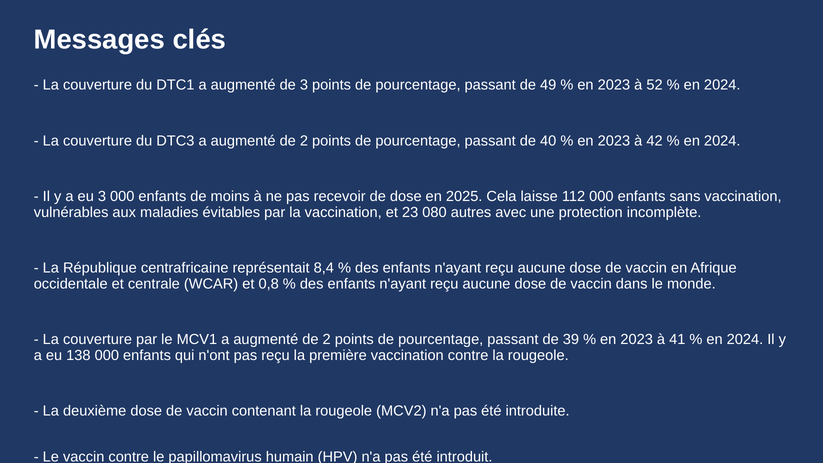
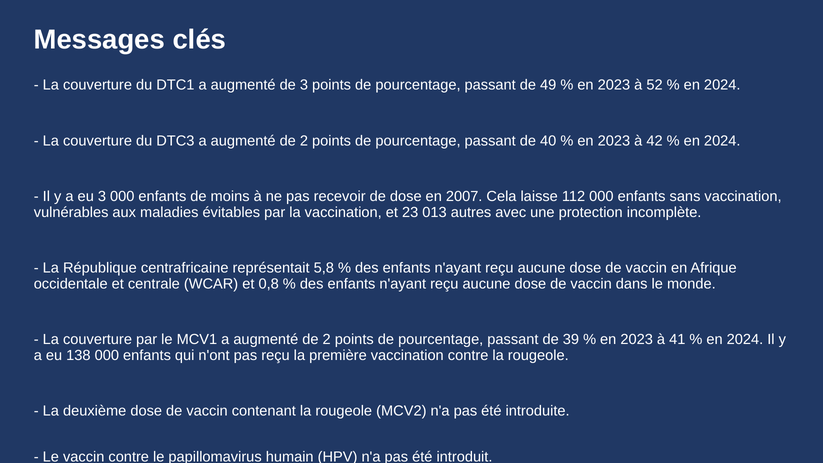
2025: 2025 -> 2007
080: 080 -> 013
8,4: 8,4 -> 5,8
